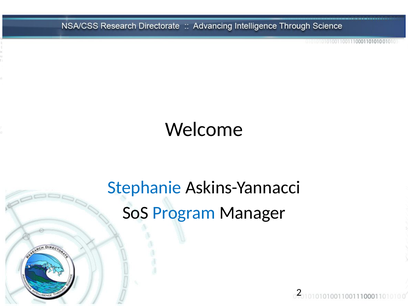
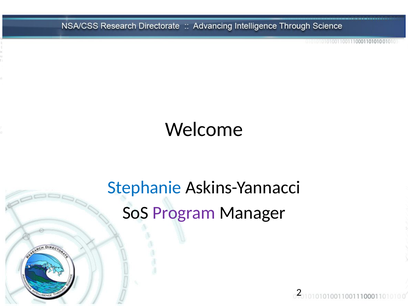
Program colour: blue -> purple
